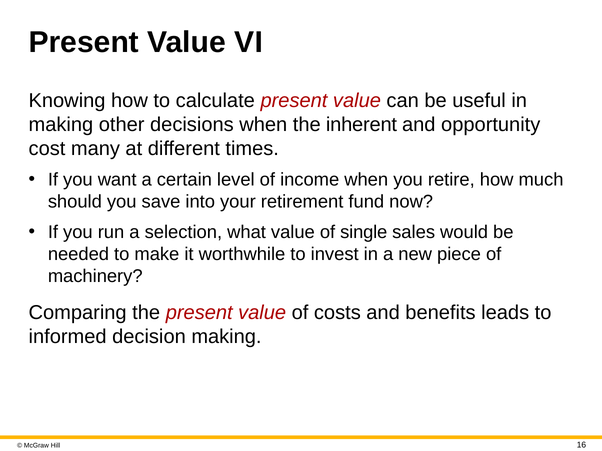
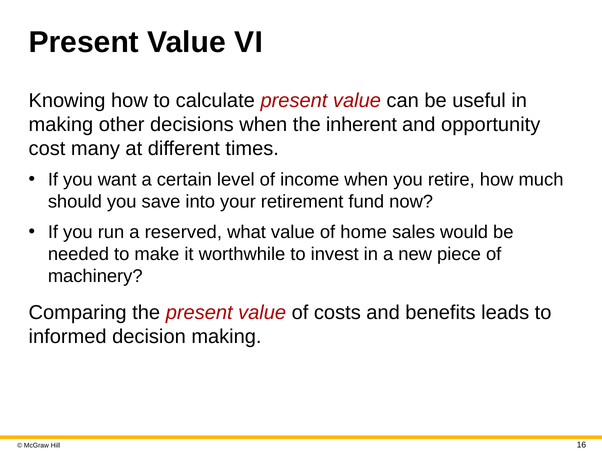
selection: selection -> reserved
single: single -> home
